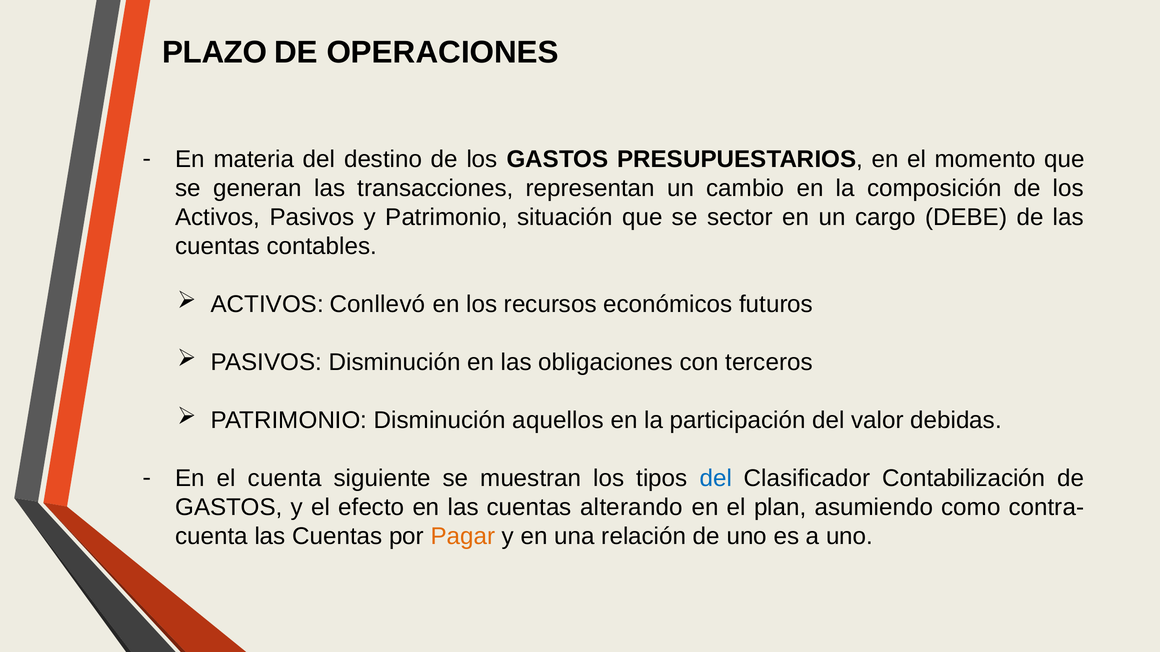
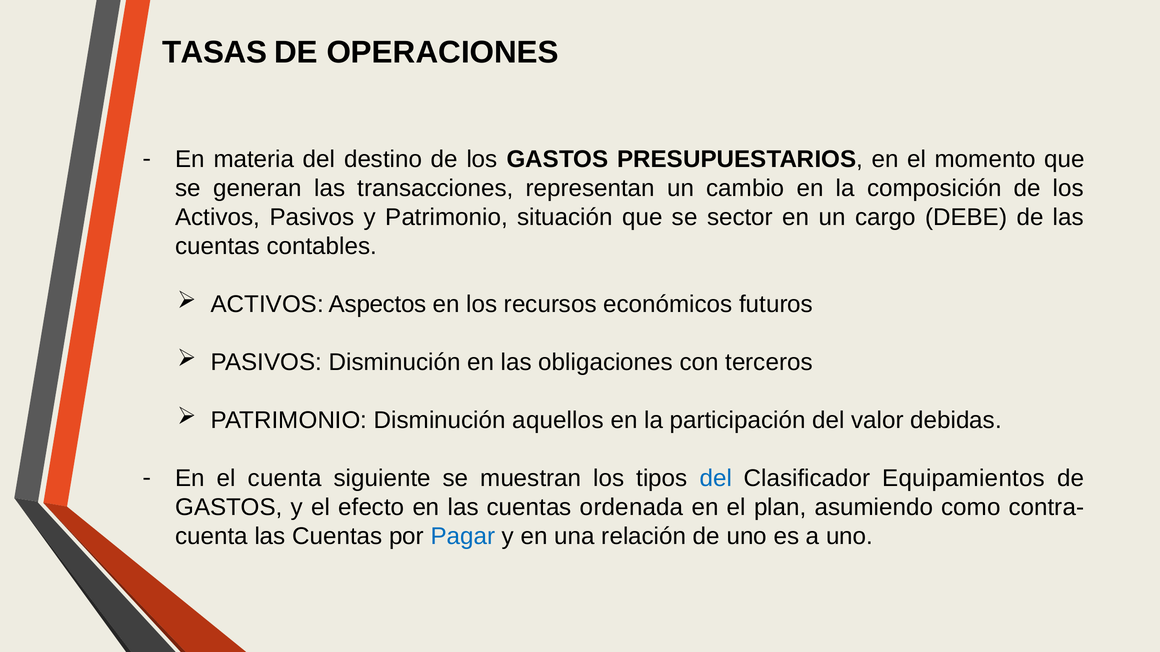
PLAZO: PLAZO -> TASAS
Conllevó: Conllevó -> Aspectos
Contabilización: Contabilización -> Equipamientos
alterando: alterando -> ordenada
Pagar colour: orange -> blue
